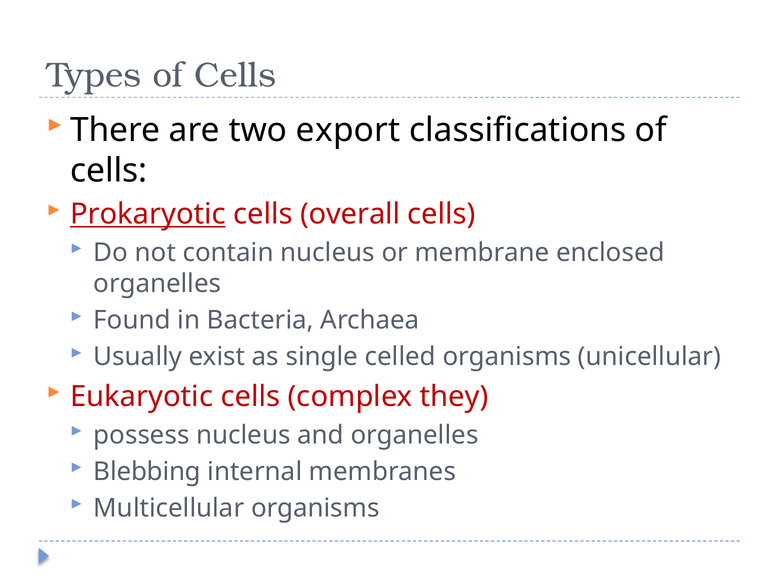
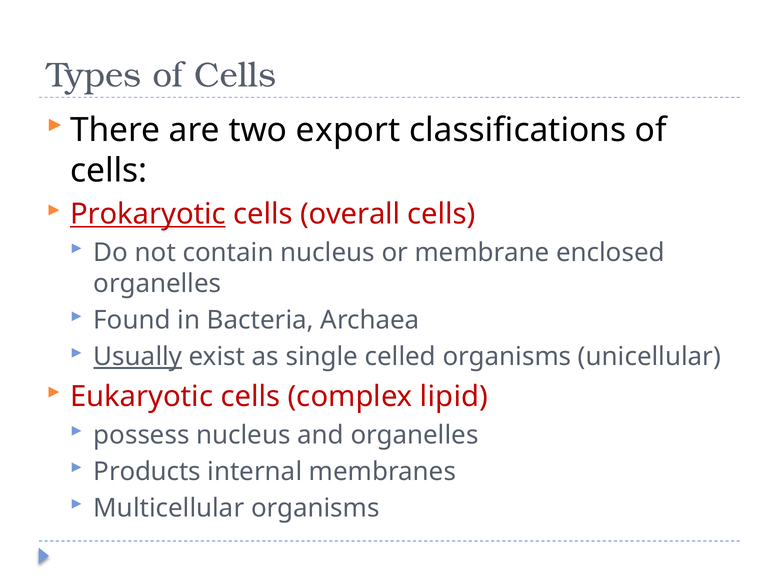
Usually underline: none -> present
they: they -> lipid
Blebbing: Blebbing -> Products
